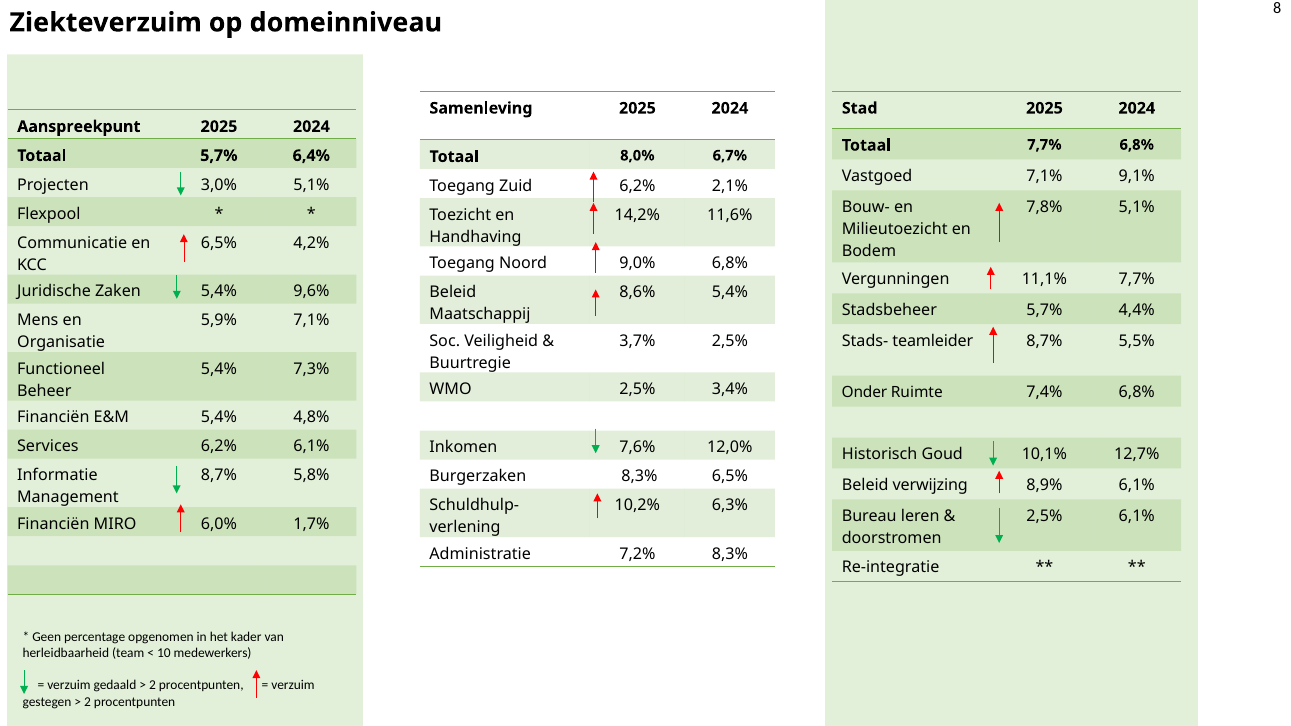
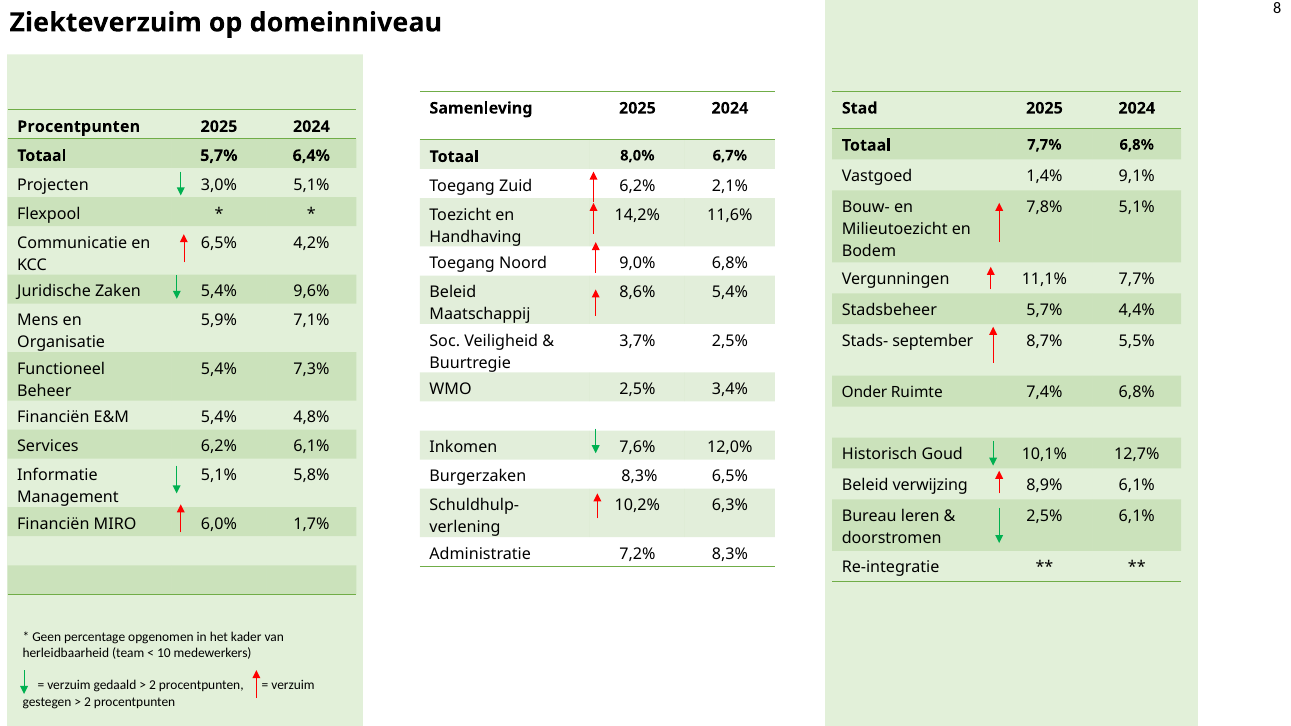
Aanspreekpunt at (79, 127): Aanspreekpunt -> Procentpunten
Vastgoed 7,1%: 7,1% -> 1,4%
teamleider: teamleider -> september
8,7% at (219, 476): 8,7% -> 5,1%
